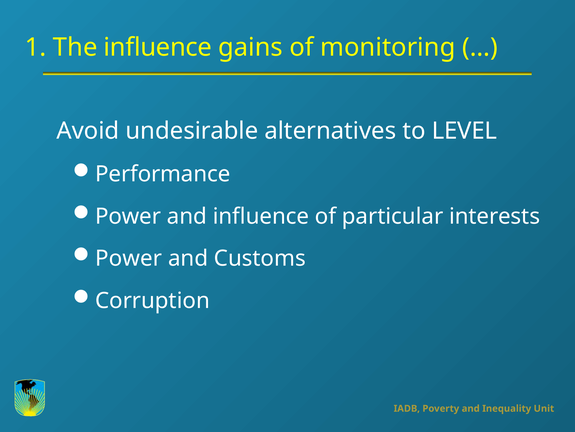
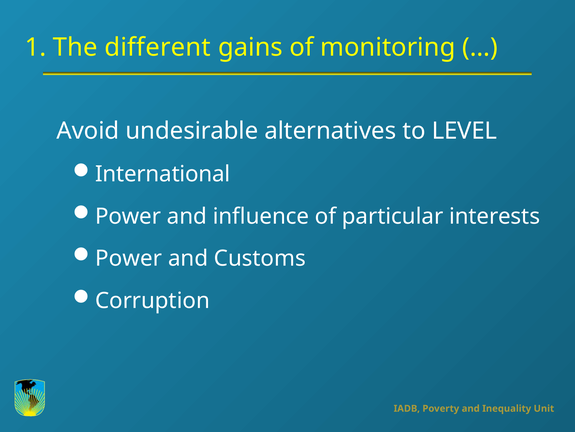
The influence: influence -> different
Performance: Performance -> International
